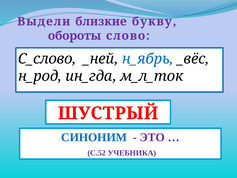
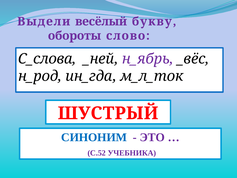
близкие: близкие -> весёлый
С_слово: С_слово -> С_слова
н_ябрь colour: blue -> purple
